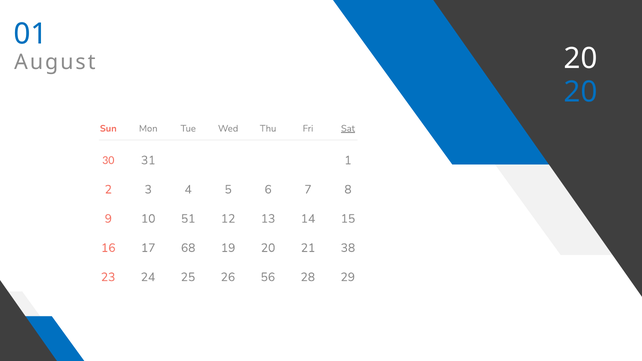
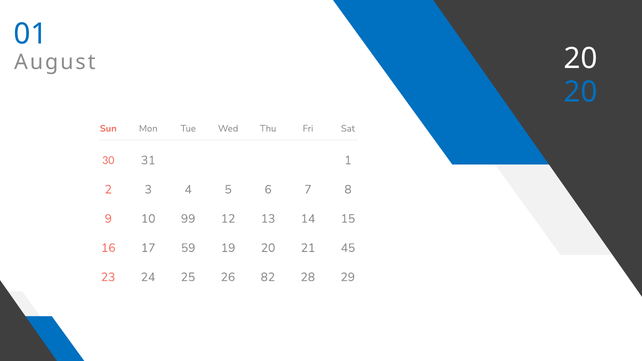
Sat underline: present -> none
51: 51 -> 99
68: 68 -> 59
38: 38 -> 45
56: 56 -> 82
